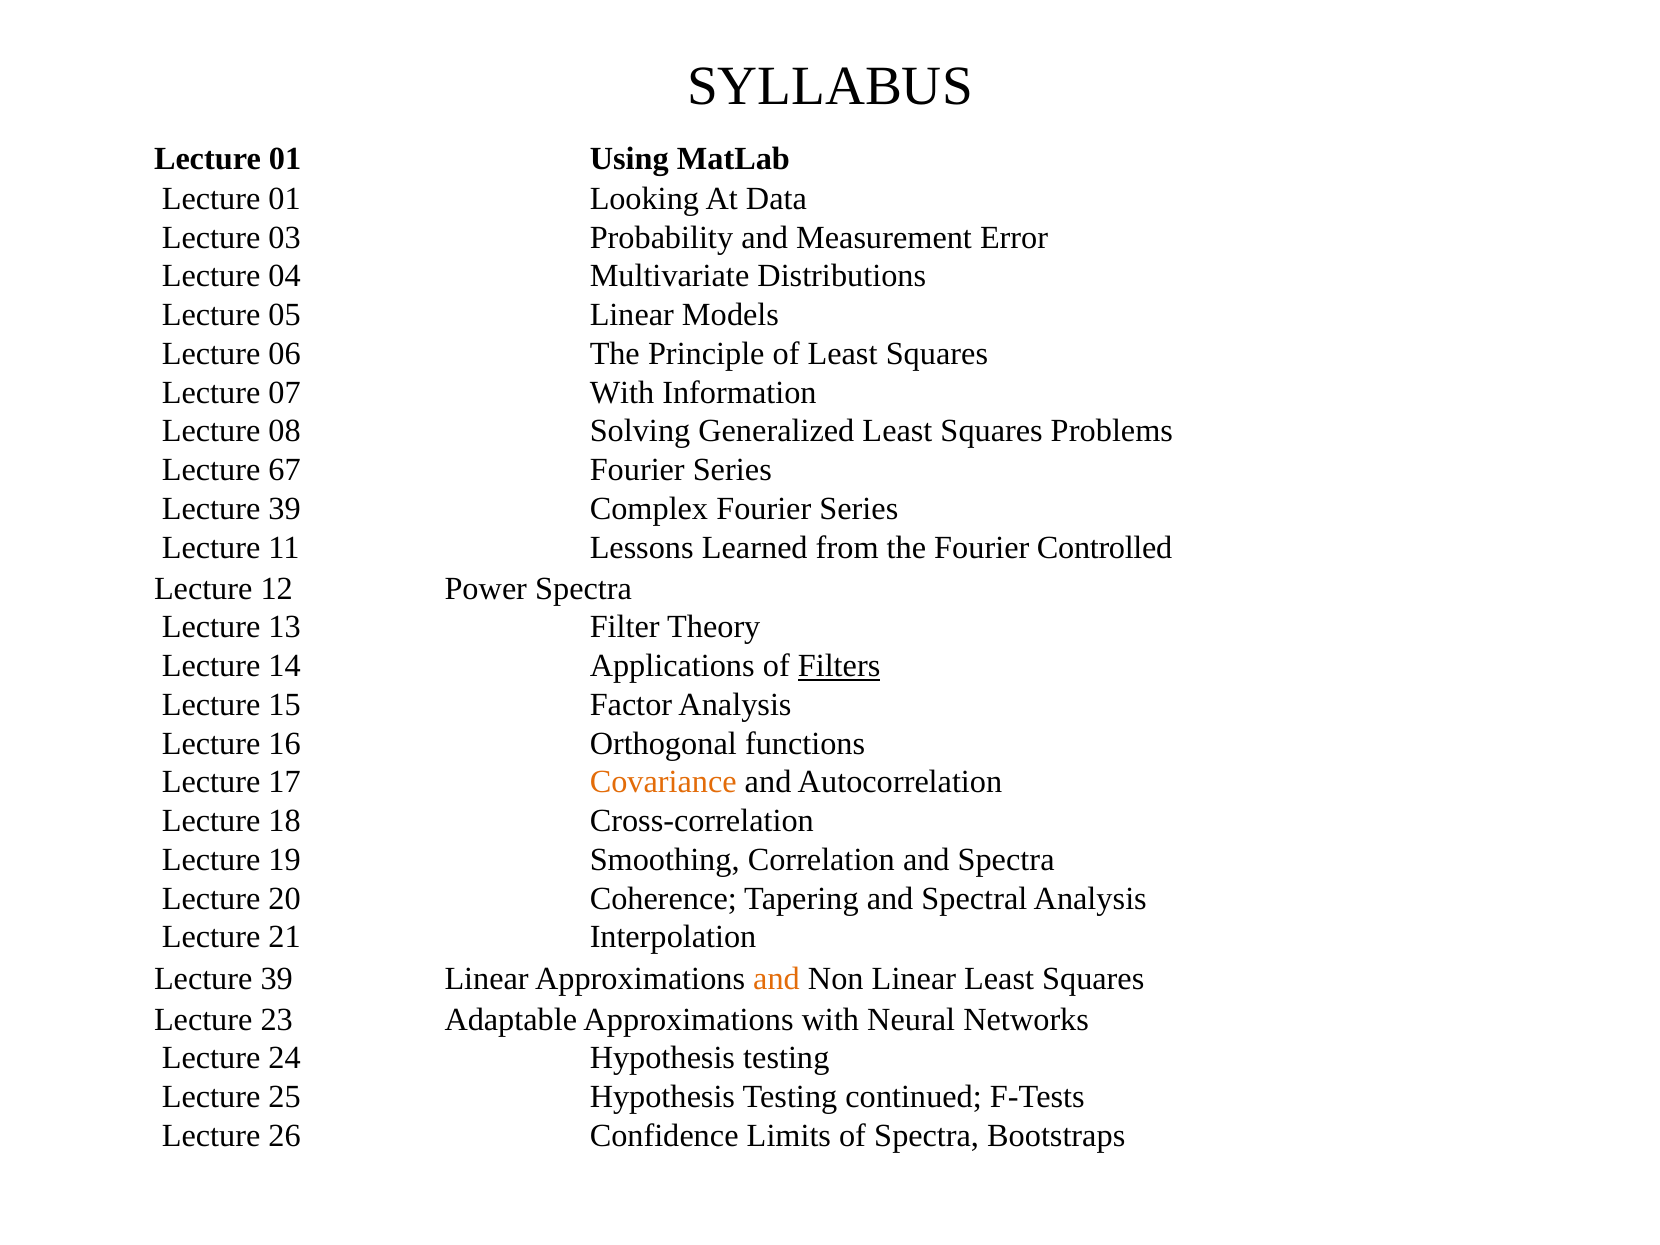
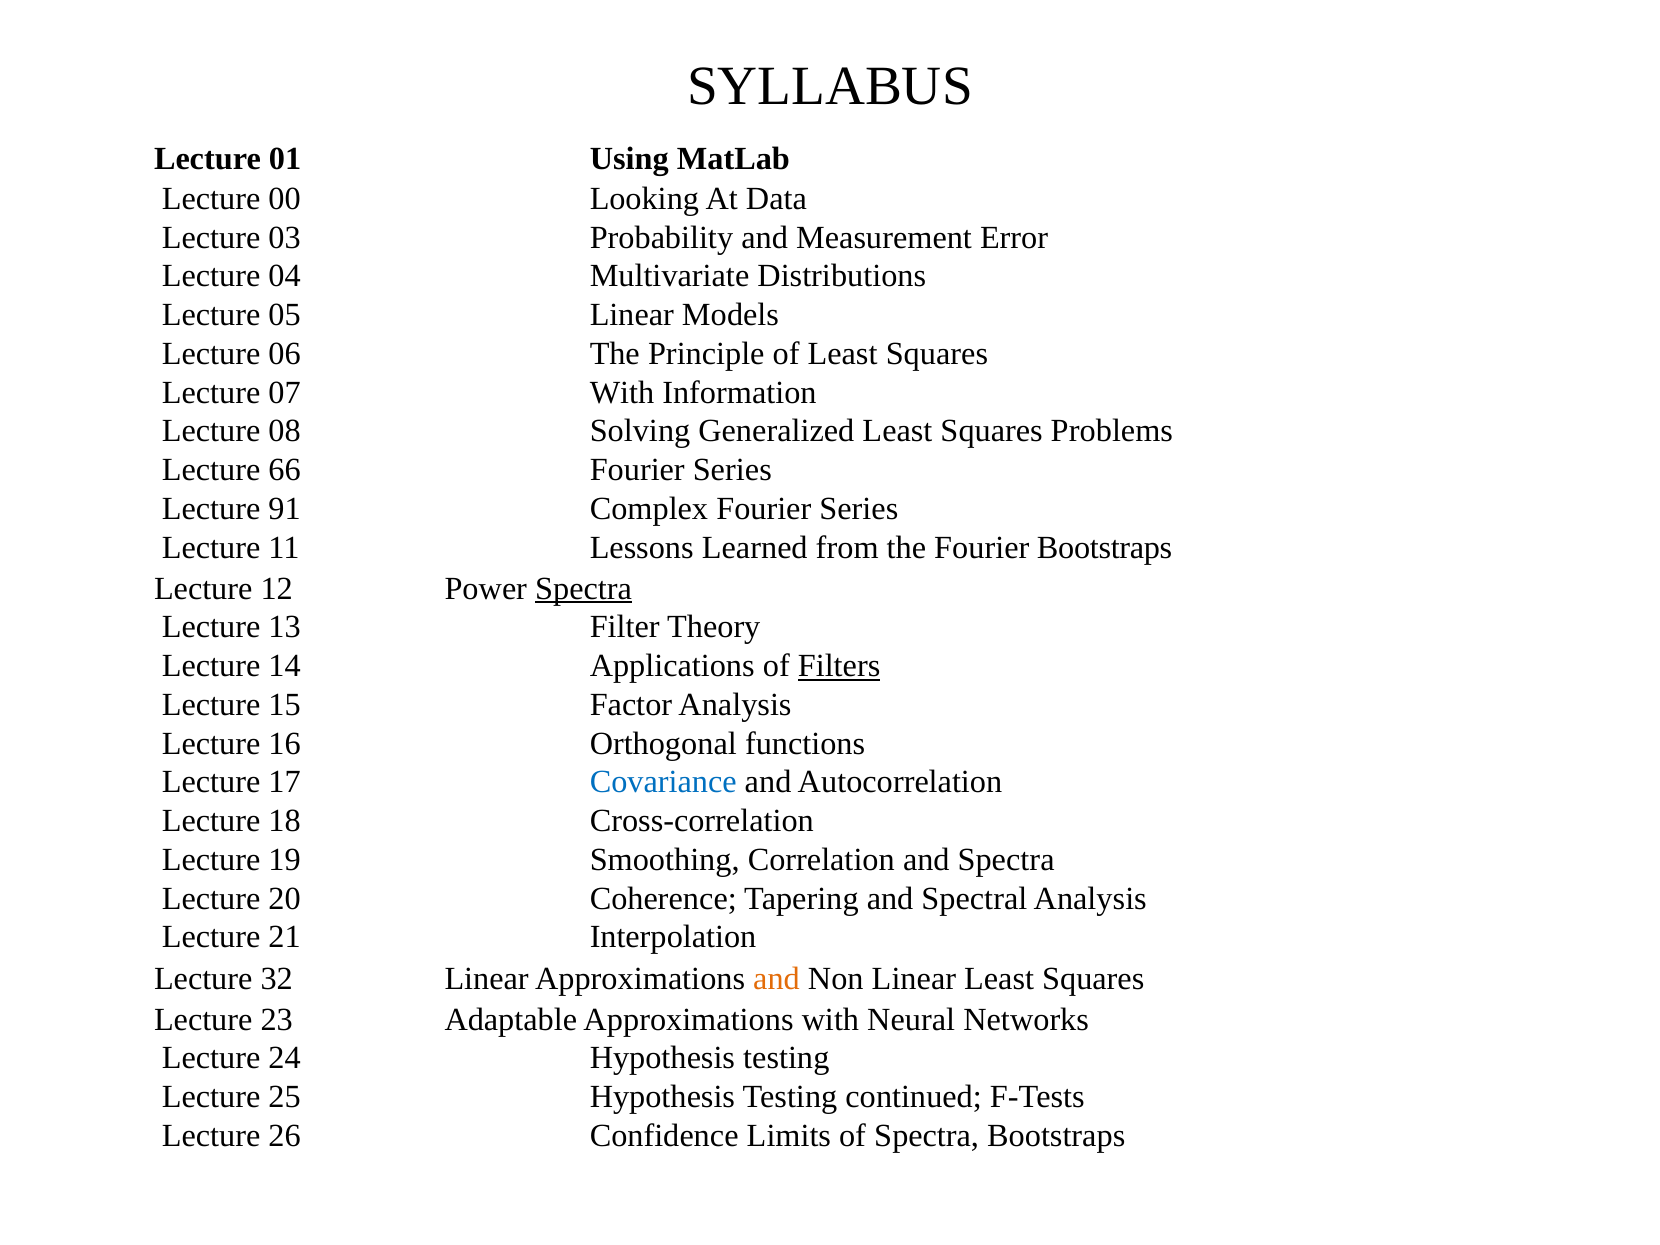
01 at (285, 199): 01 -> 00
67: 67 -> 66
39 at (285, 509): 39 -> 91
Fourier Controlled: Controlled -> Bootstraps
Spectra at (584, 589) underline: none -> present
Covariance colour: orange -> blue
39 at (277, 978): 39 -> 32
